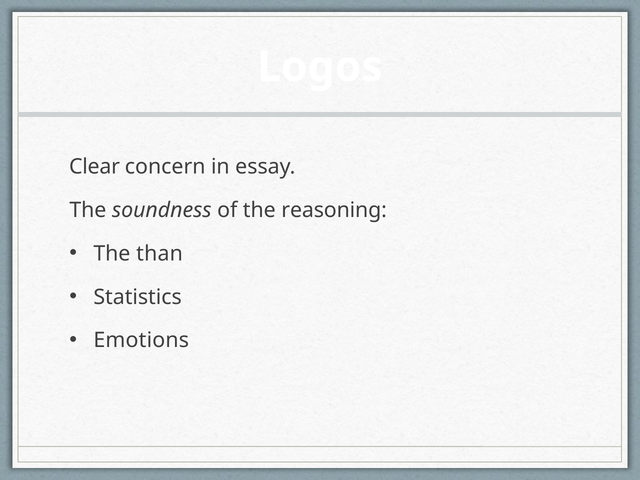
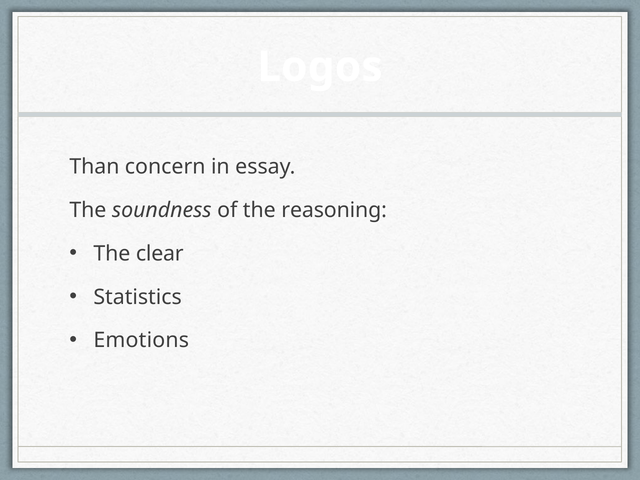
Clear: Clear -> Than
than: than -> clear
